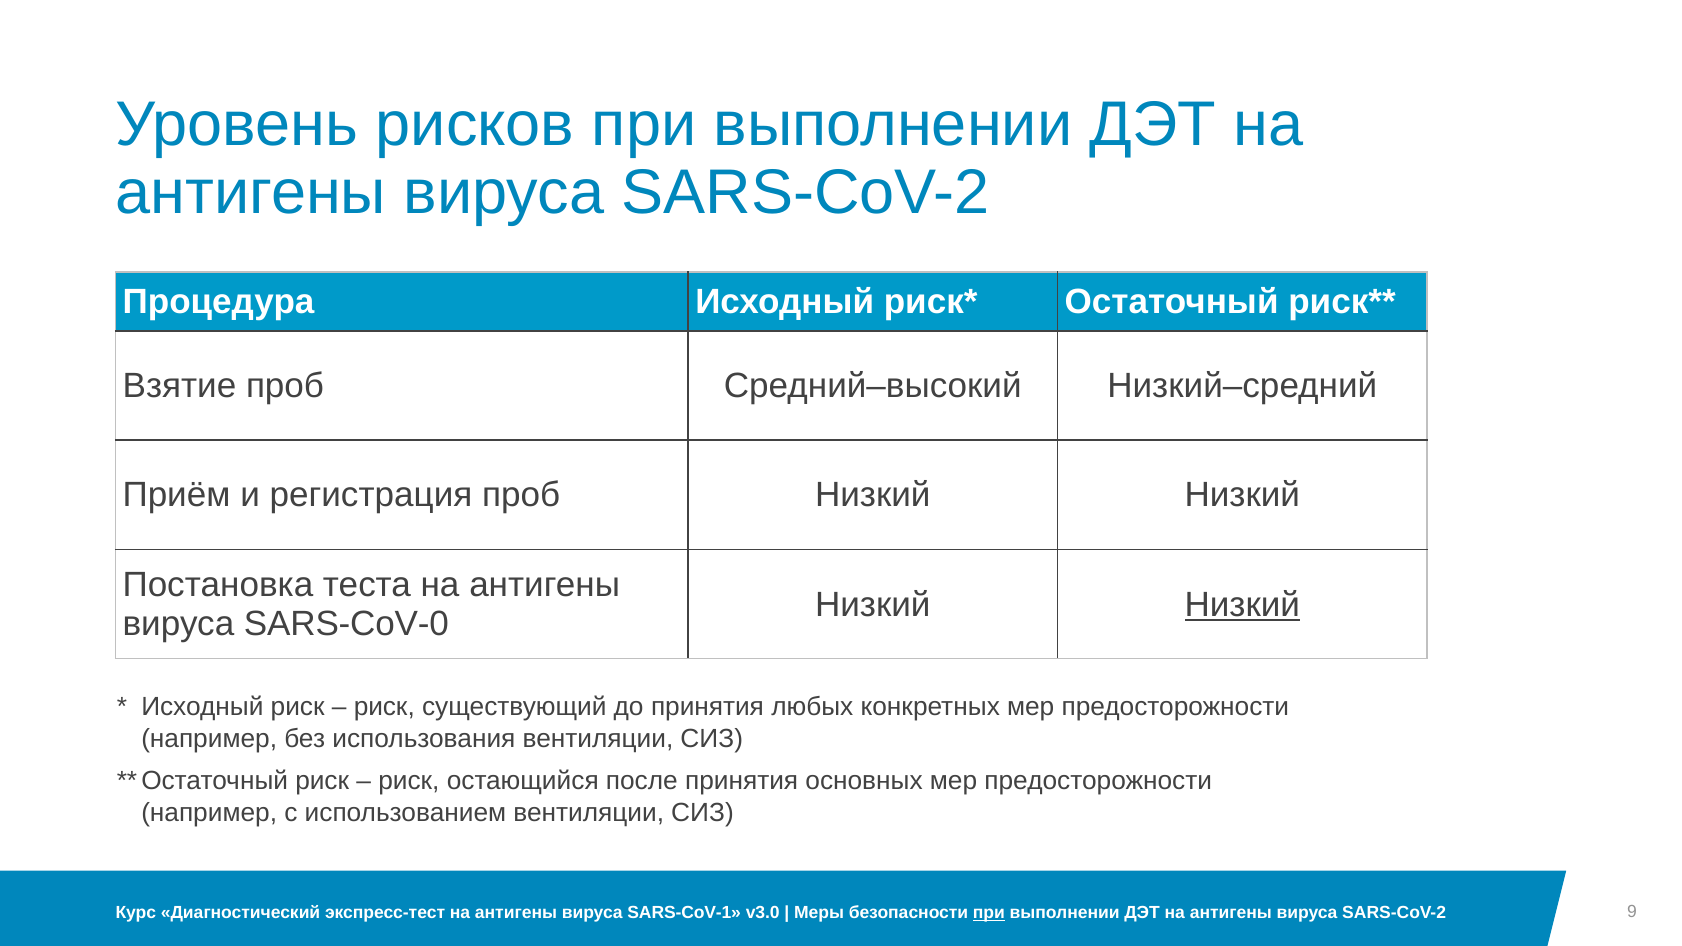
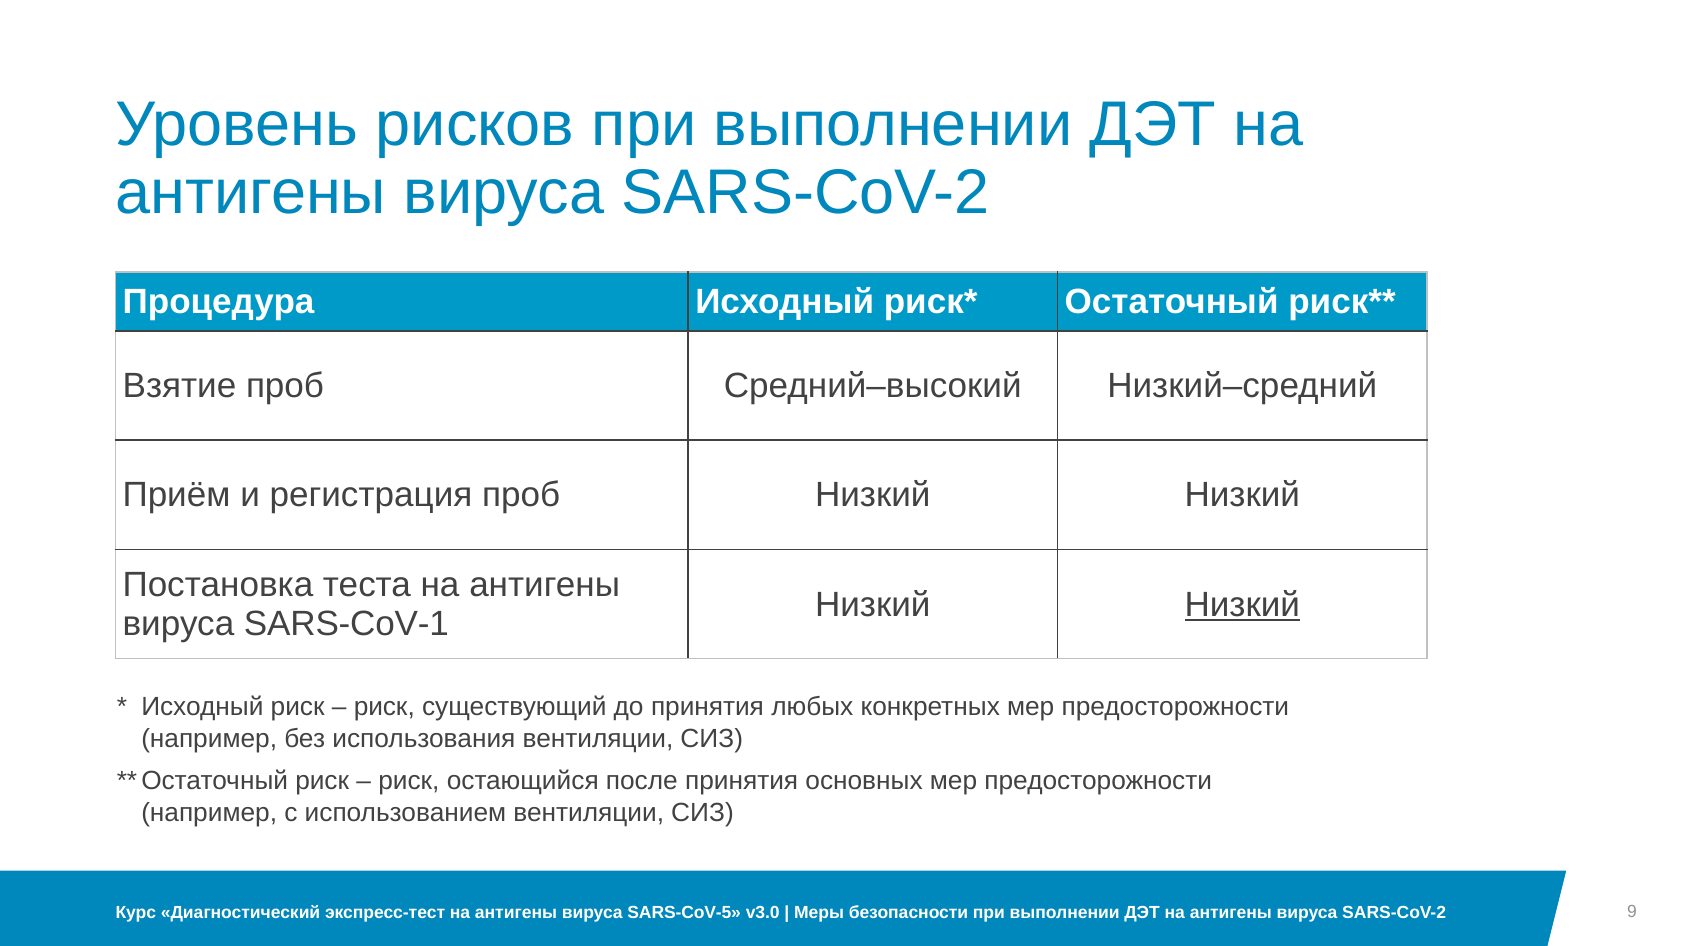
SARS-CoV-0: SARS-CoV-0 -> SARS-CoV-1
SARS-CoV-1: SARS-CoV-1 -> SARS-CoV-5
при at (989, 913) underline: present -> none
